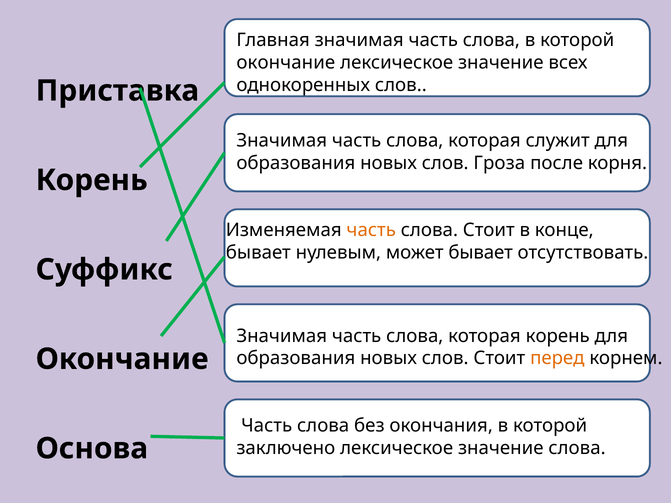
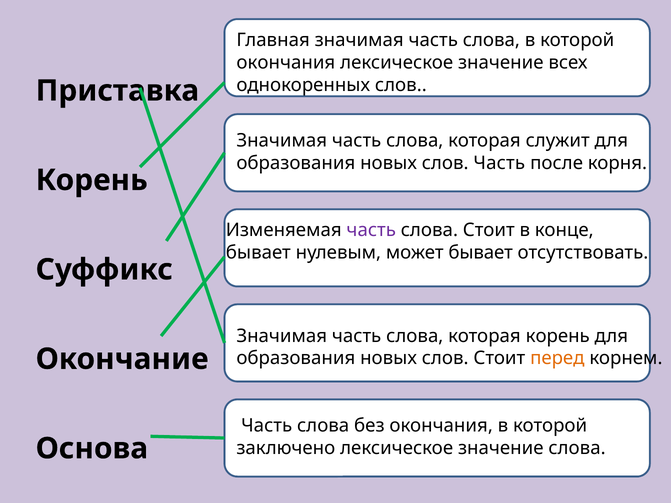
окончание at (286, 63): окончание -> окончания
слов Гроза: Гроза -> Часть
часть at (371, 230) colour: orange -> purple
